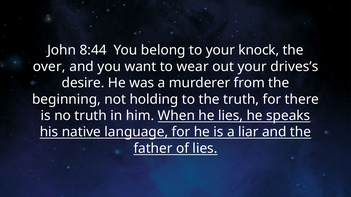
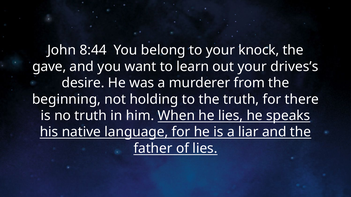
over: over -> gave
wear: wear -> learn
